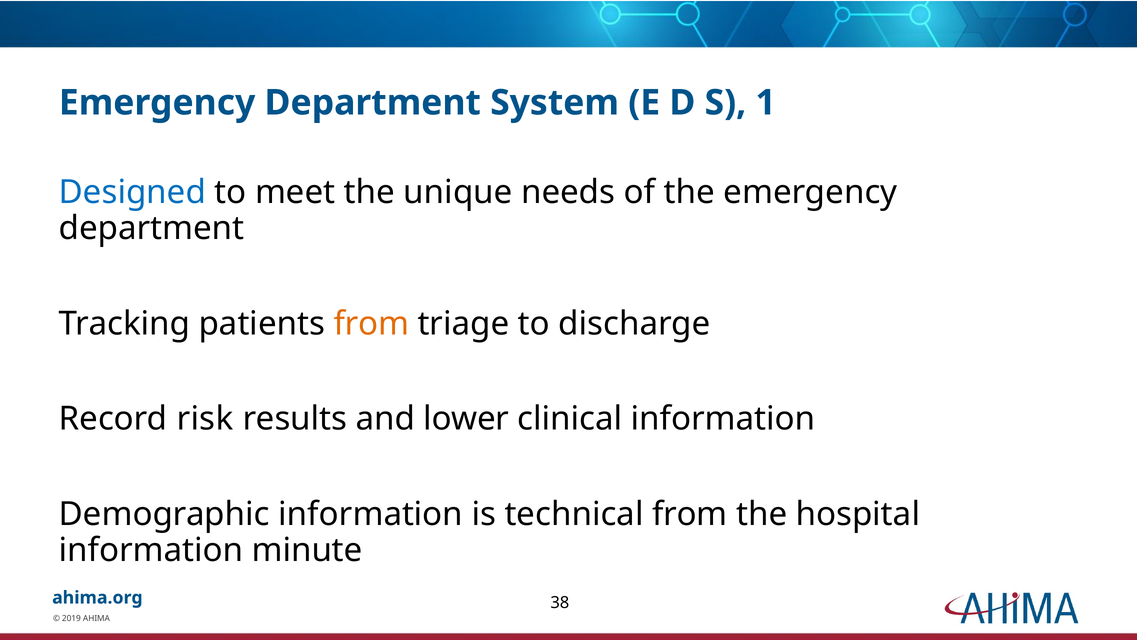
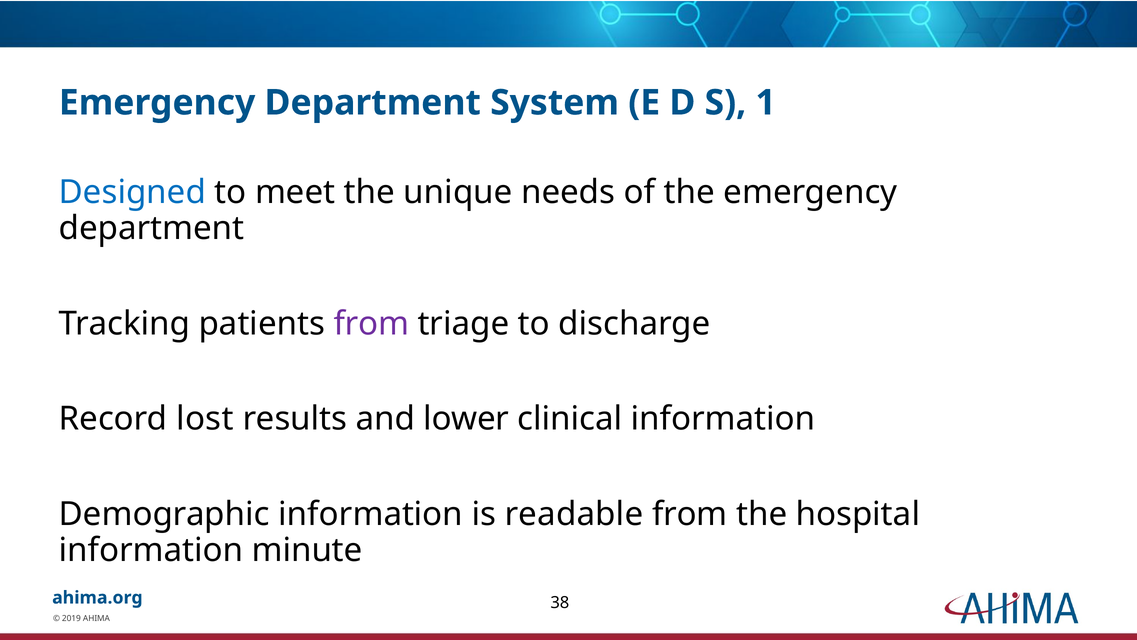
from at (371, 323) colour: orange -> purple
risk: risk -> lost
technical: technical -> readable
